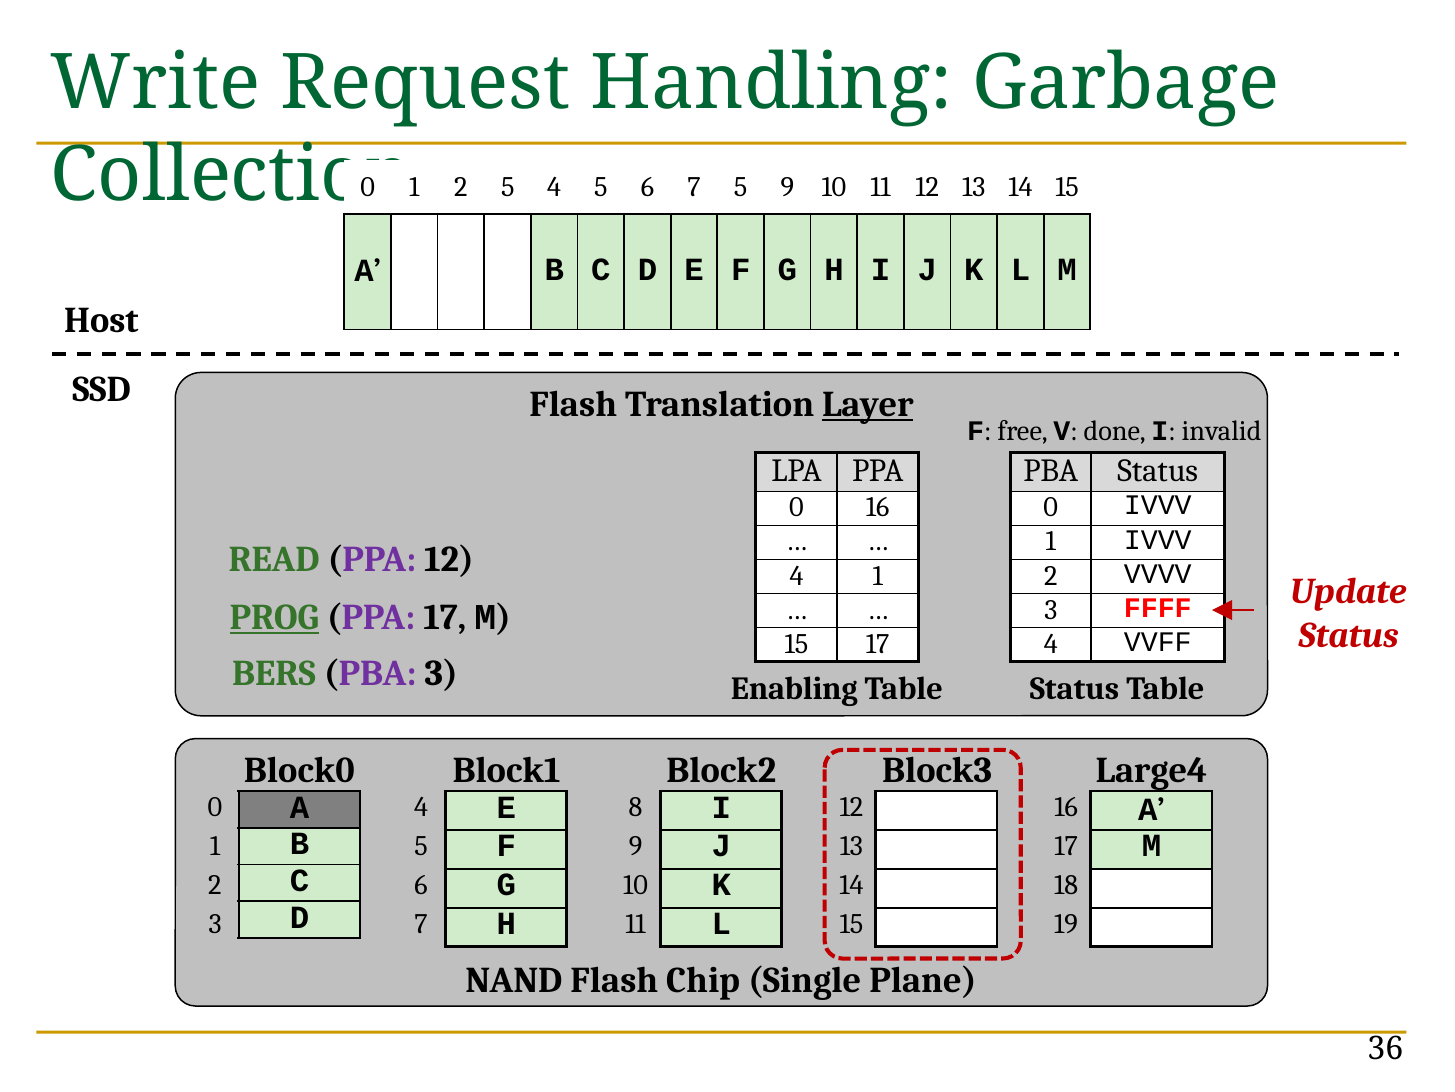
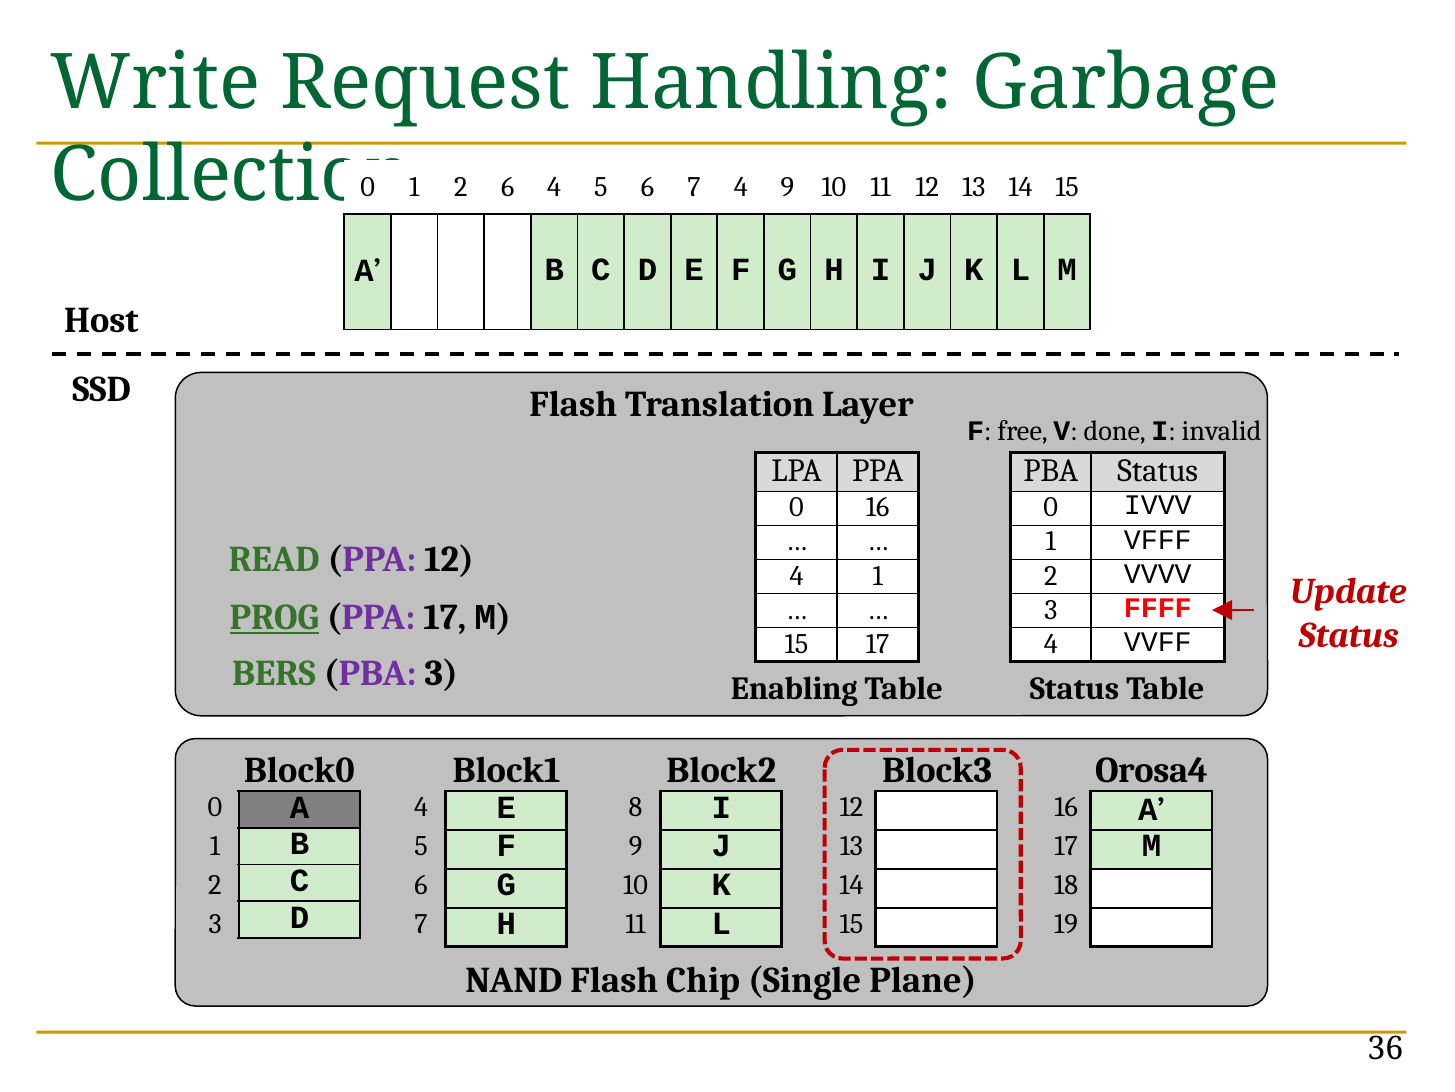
2 5: 5 -> 6
7 5: 5 -> 4
Layer underline: present -> none
1 IVVV: IVVV -> VFFF
Large4: Large4 -> Orosa4
